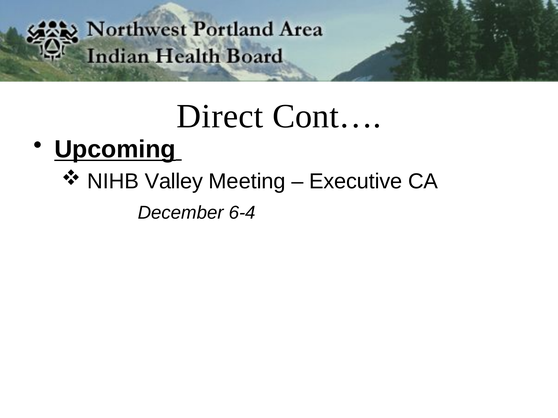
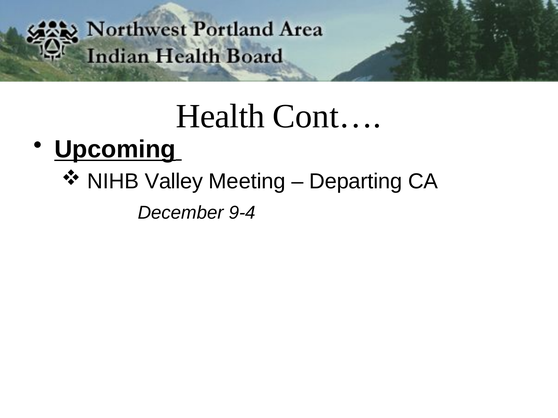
Direct: Direct -> Health
Executive: Executive -> Departing
6-4: 6-4 -> 9-4
